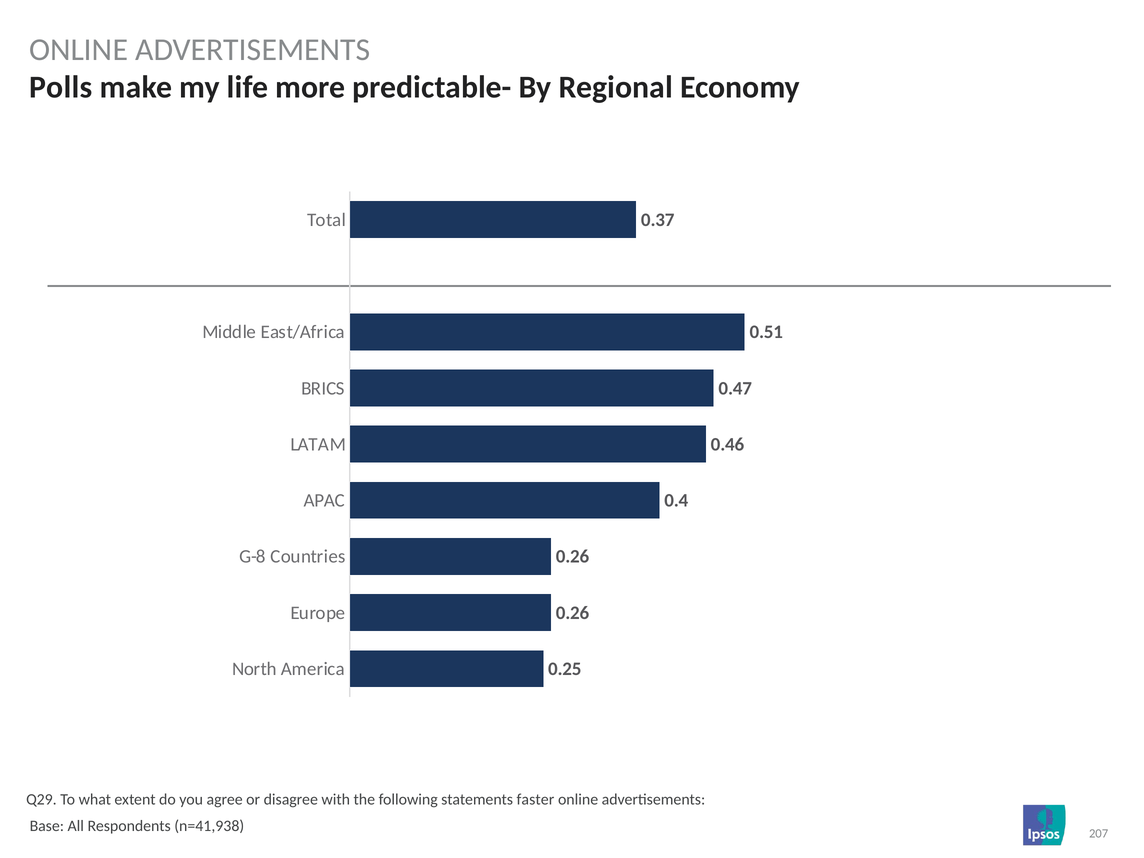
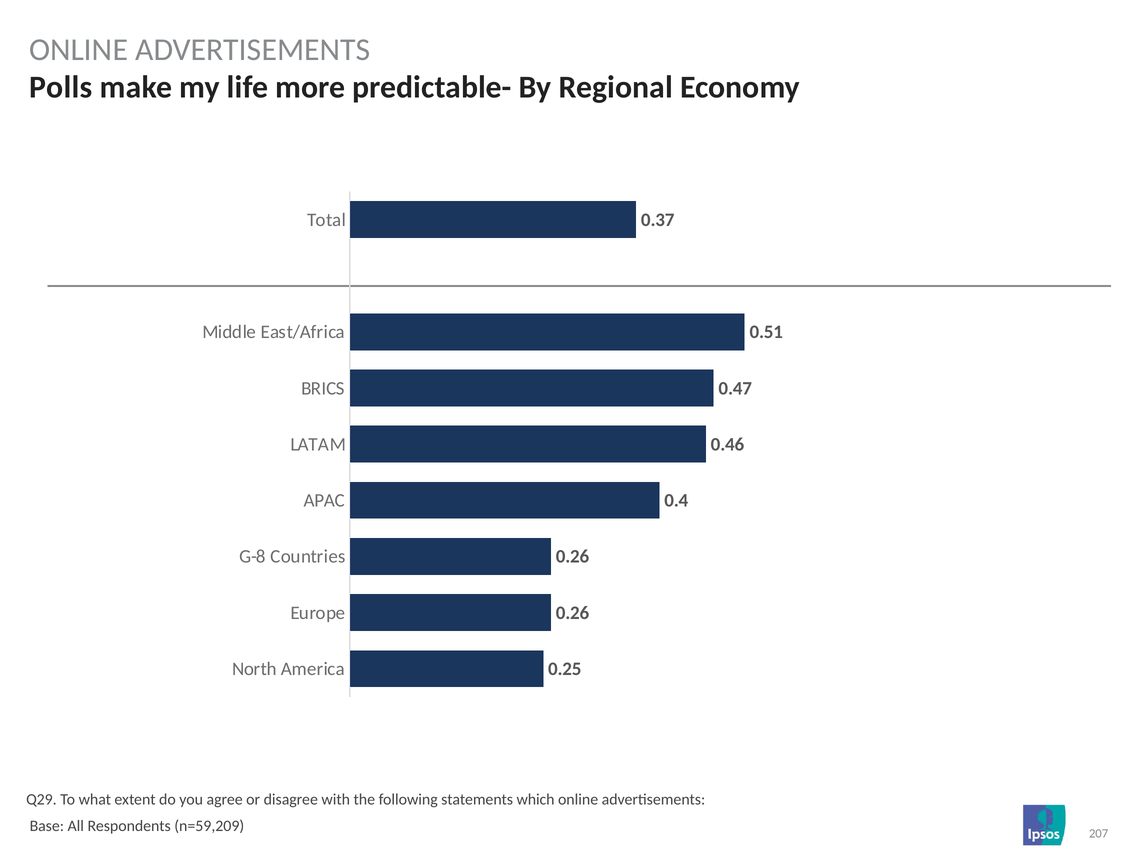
faster: faster -> which
n=41,938: n=41,938 -> n=59,209
